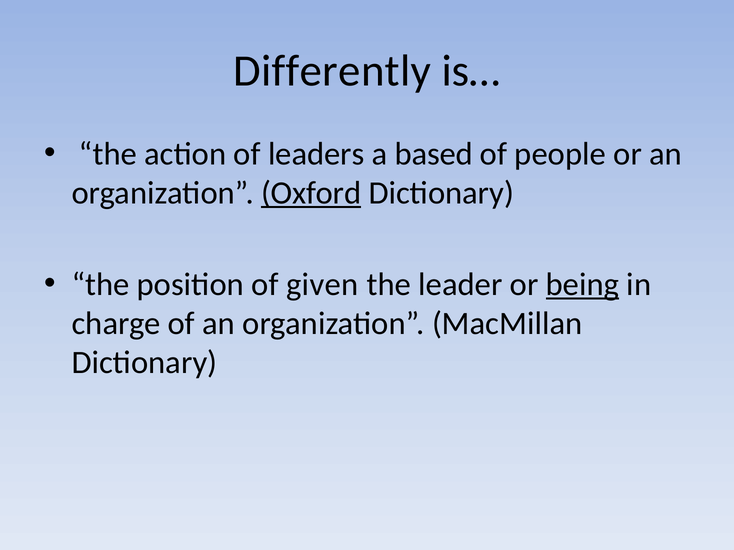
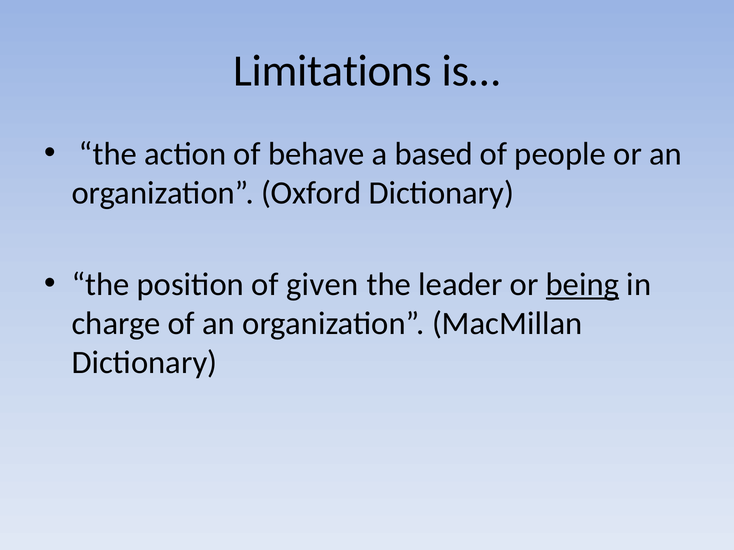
Differently: Differently -> Limitations
leaders: leaders -> behave
Oxford underline: present -> none
